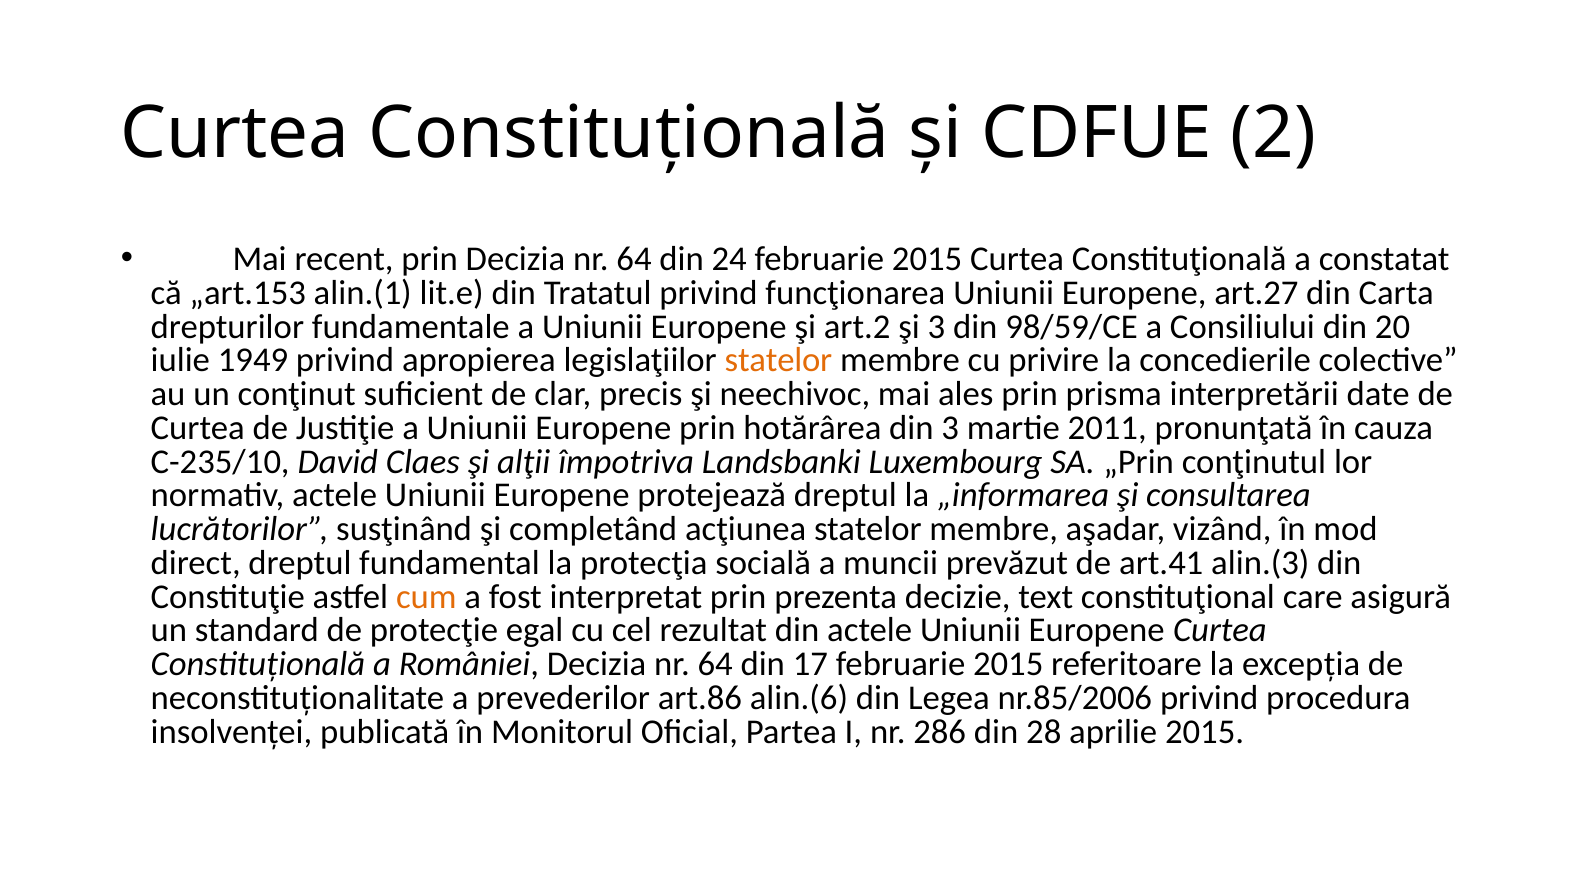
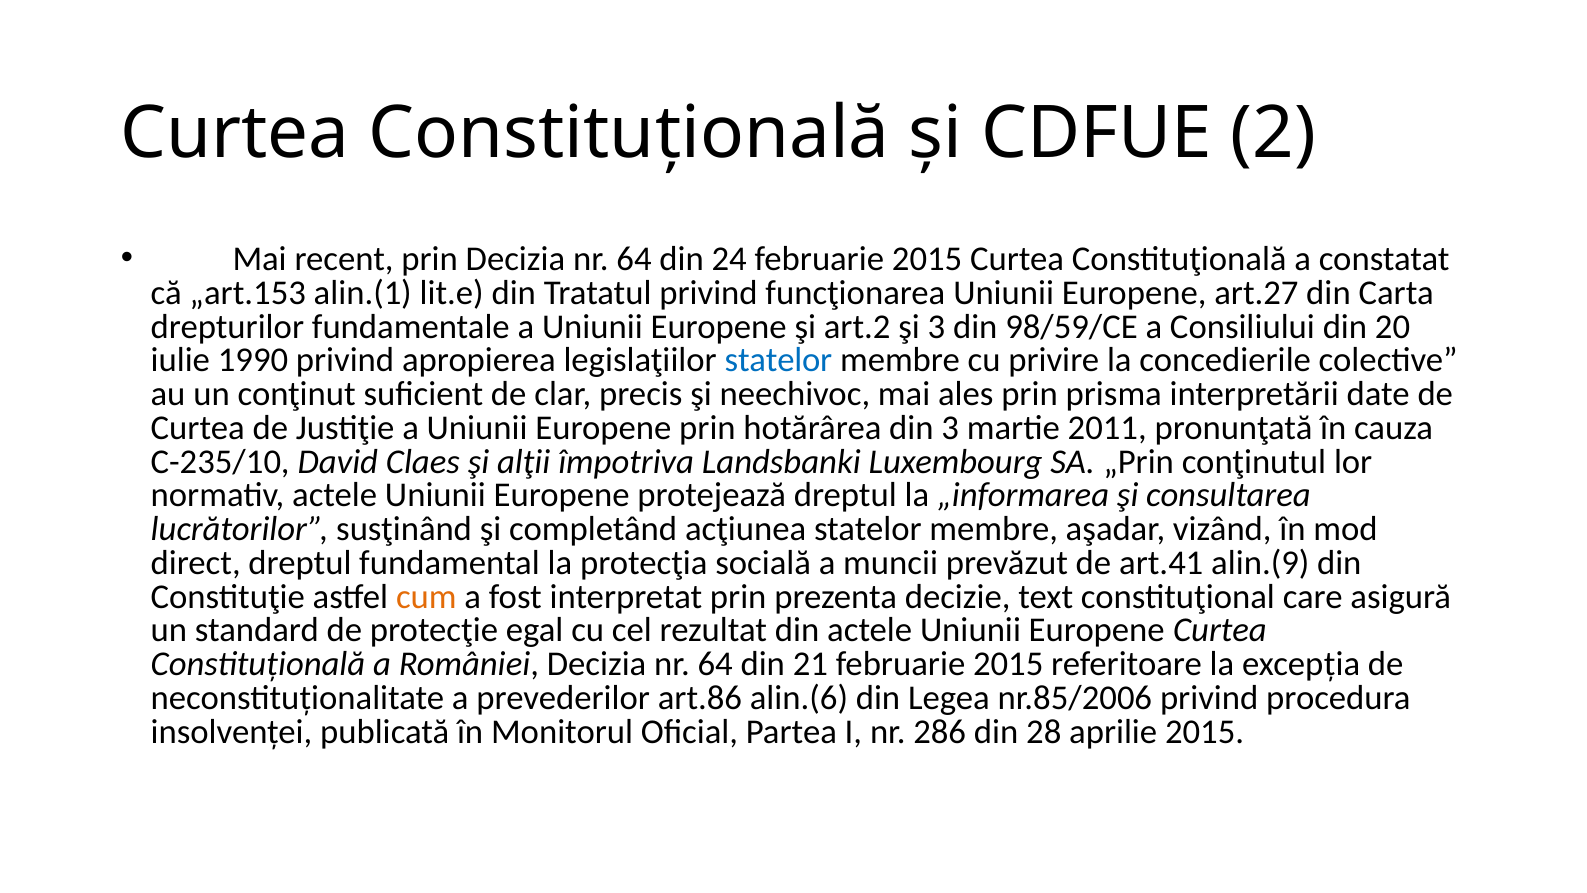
1949: 1949 -> 1990
statelor at (778, 360) colour: orange -> blue
alin.(3: alin.(3 -> alin.(9
17: 17 -> 21
